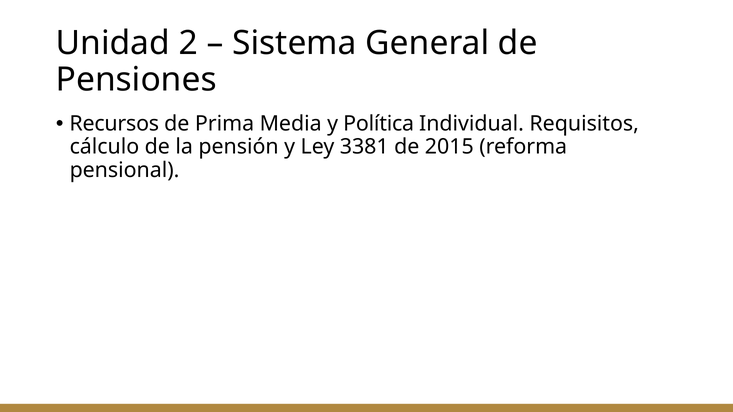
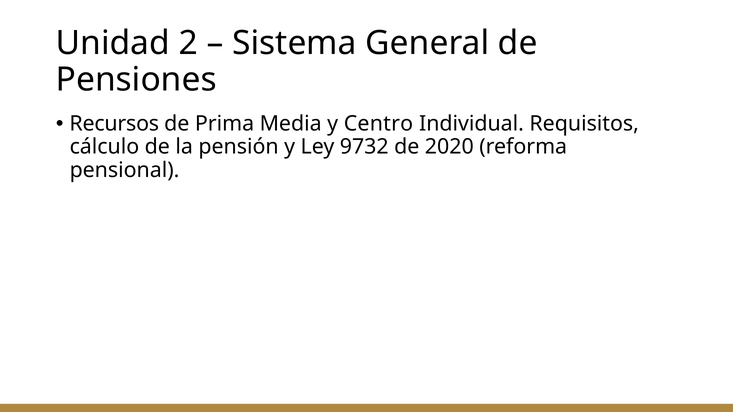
Política: Política -> Centro
3381: 3381 -> 9732
2015: 2015 -> 2020
